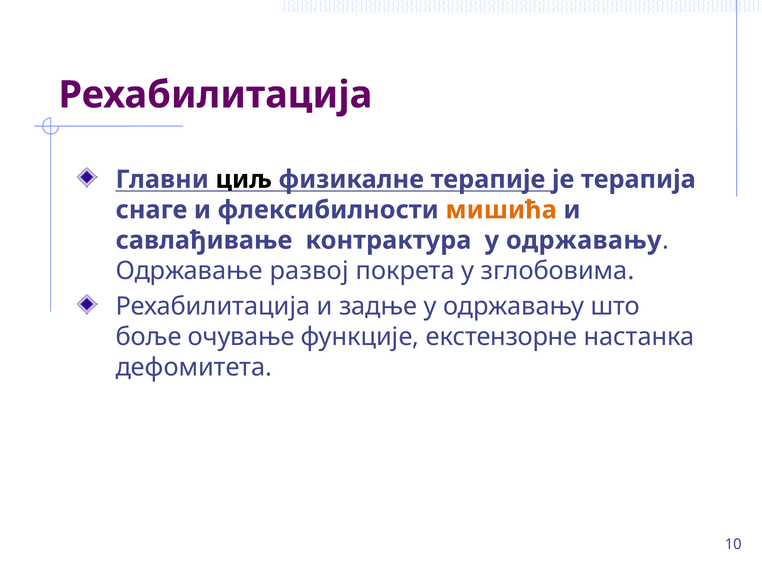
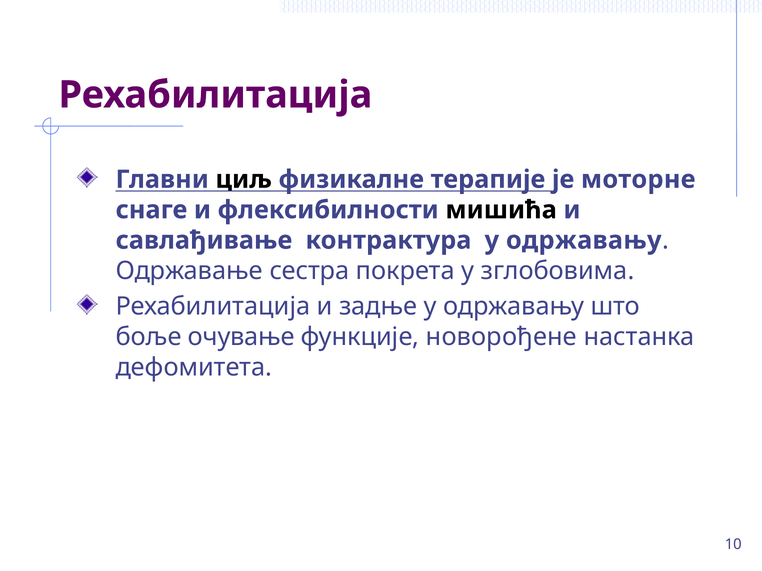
терапија: терапија -> моторне
мишића colour: orange -> black
развој: развој -> сестра
екстензорне: екстензорне -> новорођене
